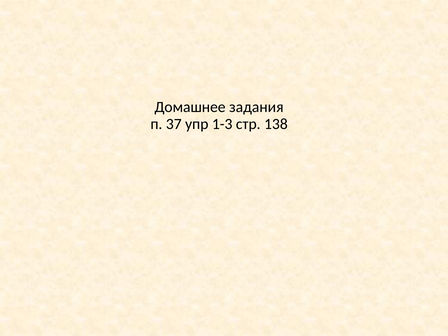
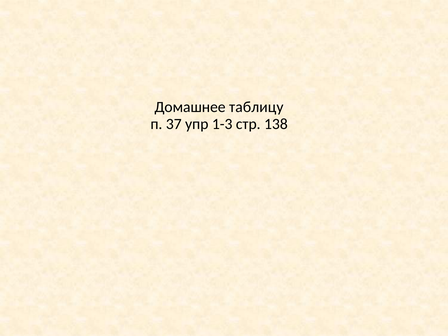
задания: задания -> таблицу
